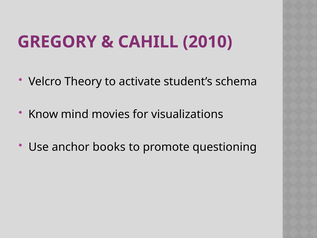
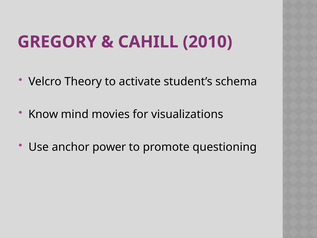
books: books -> power
